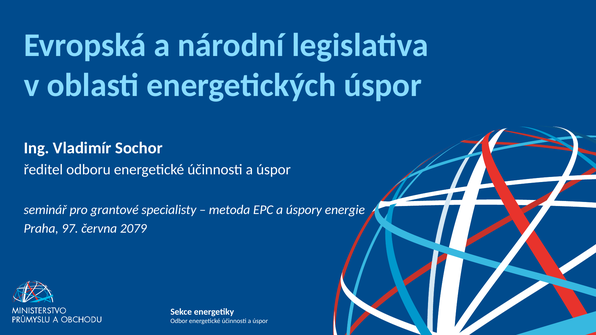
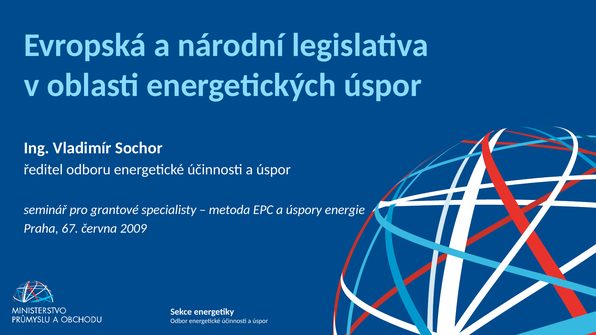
97: 97 -> 67
2079: 2079 -> 2009
